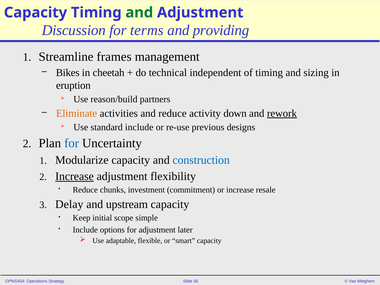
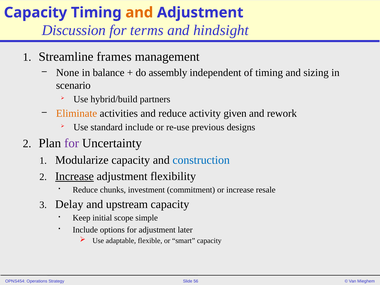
and at (139, 13) colour: green -> orange
providing: providing -> hindsight
Bikes: Bikes -> None
cheetah: cheetah -> balance
technical: technical -> assembly
eruption: eruption -> scenario
reason/build: reason/build -> hybrid/build
down: down -> given
rework underline: present -> none
for at (72, 143) colour: blue -> purple
